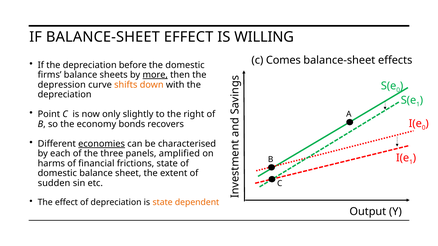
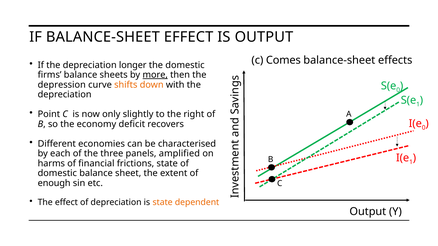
IS WILLING: WILLING -> OUTPUT
before: before -> longer
bonds: bonds -> deficit
economies underline: present -> none
sudden: sudden -> enough
